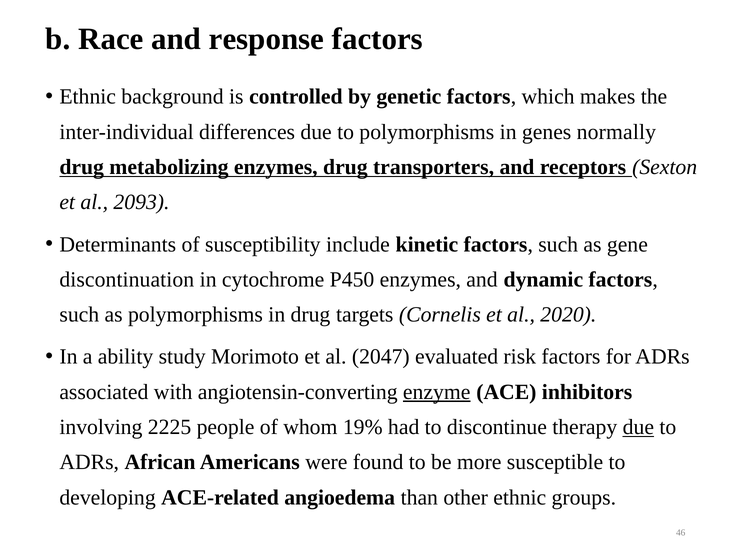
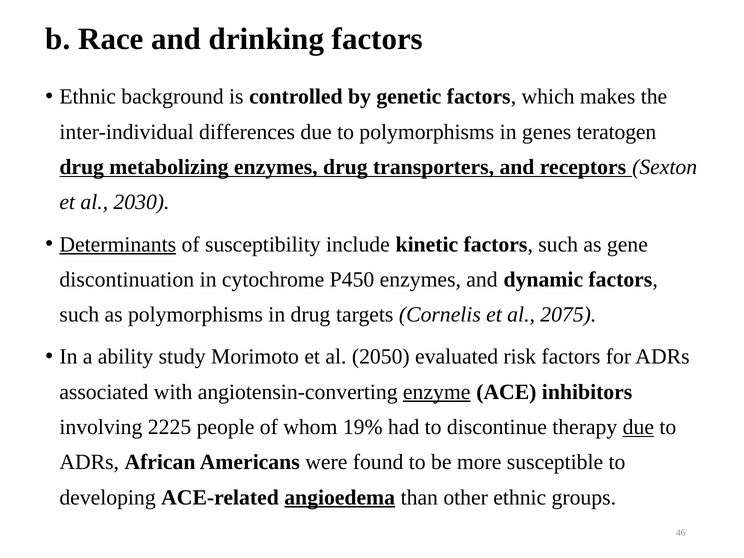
response: response -> drinking
normally: normally -> teratogen
2093: 2093 -> 2030
Determinants underline: none -> present
2020: 2020 -> 2075
2047: 2047 -> 2050
angioedema underline: none -> present
